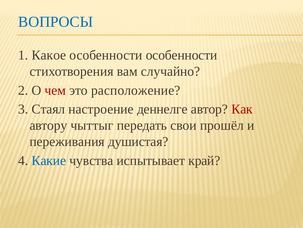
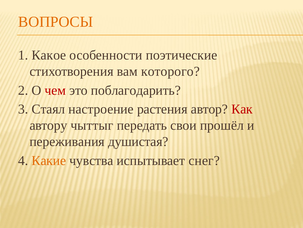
ВОПРОСЫ colour: blue -> orange
особенности особенности: особенности -> поэтические
случайно: случайно -> которого
расположение: расположение -> поблагодарить
деннелге: деннелге -> растения
Какие colour: blue -> orange
край: край -> снег
